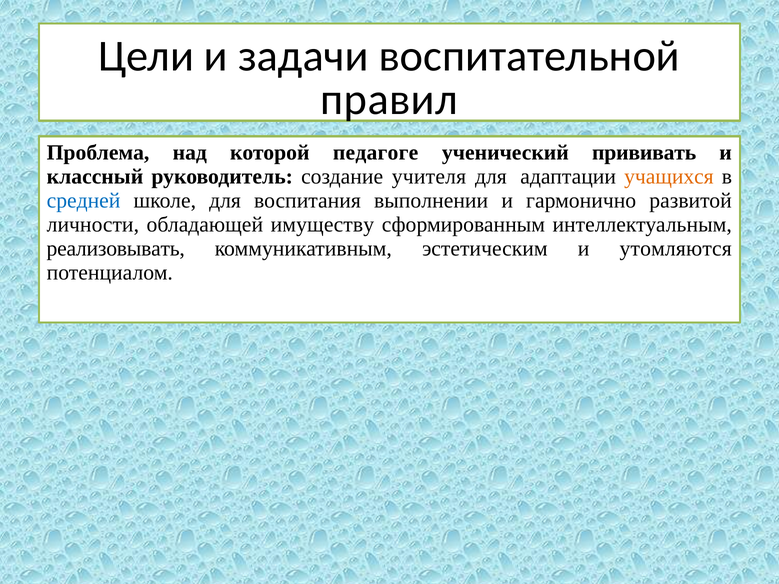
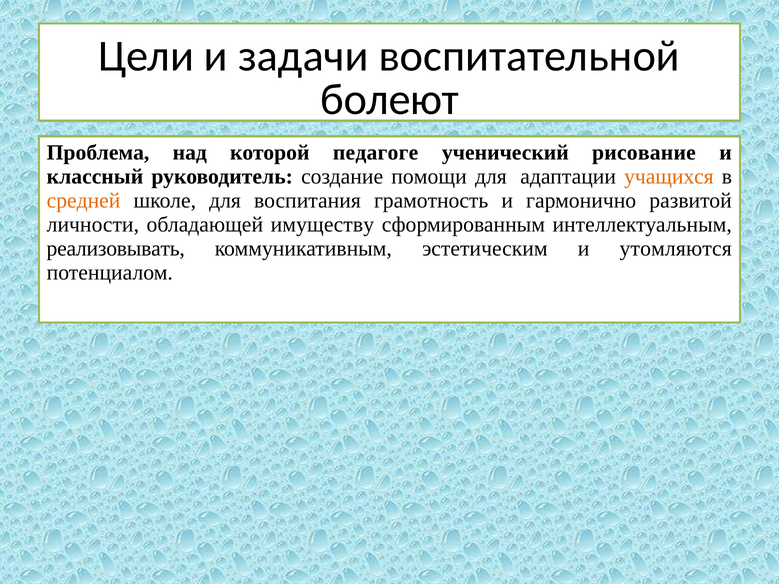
правил: правил -> болеют
прививать: прививать -> рисование
учителя: учителя -> помощи
средней colour: blue -> orange
выполнении: выполнении -> грамотность
